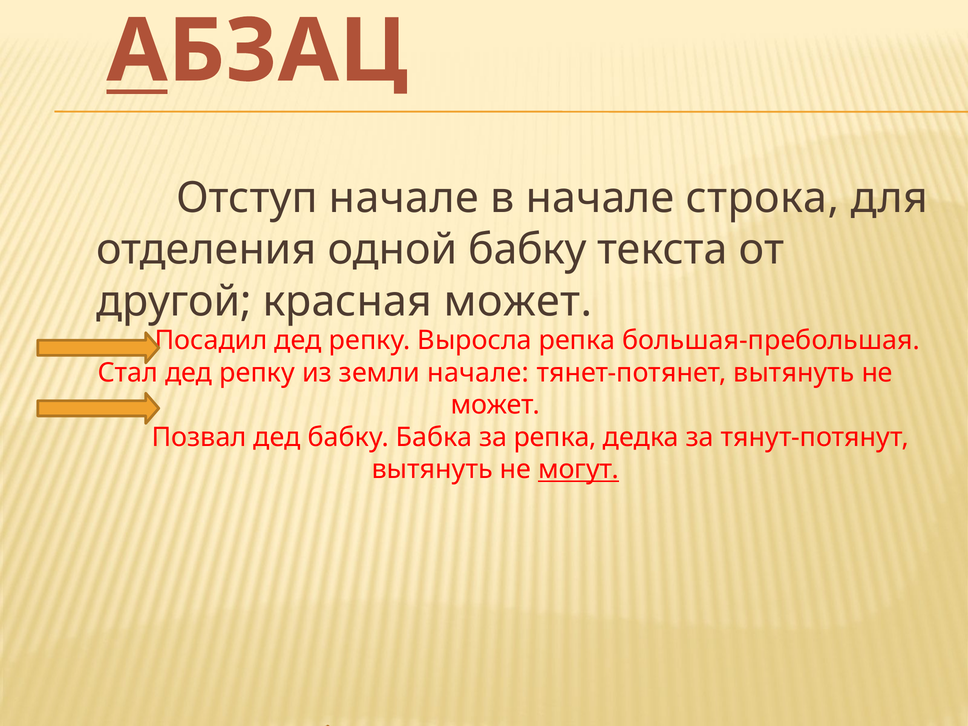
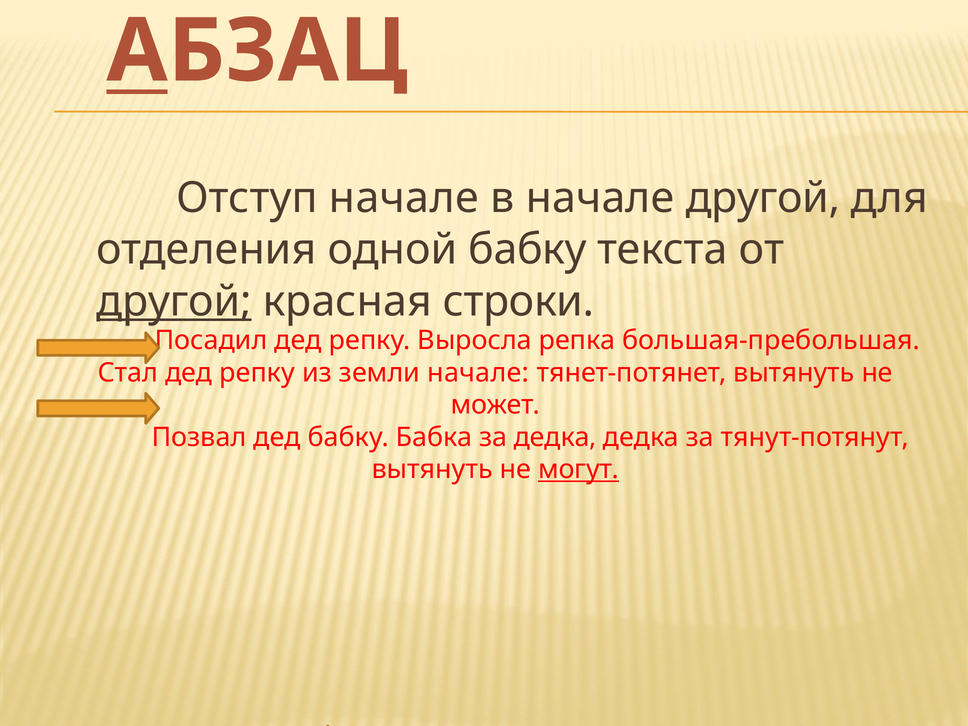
начале строка: строка -> другой
другой at (174, 301) underline: none -> present
красная может: может -> строки
за репка: репка -> дедка
